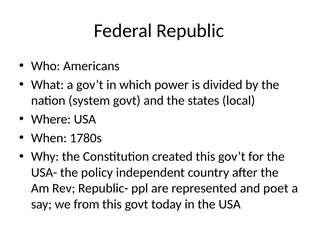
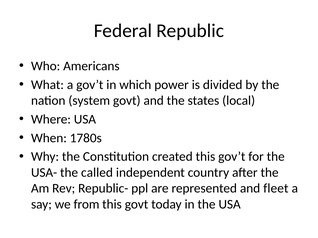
policy: policy -> called
poet: poet -> fleet
